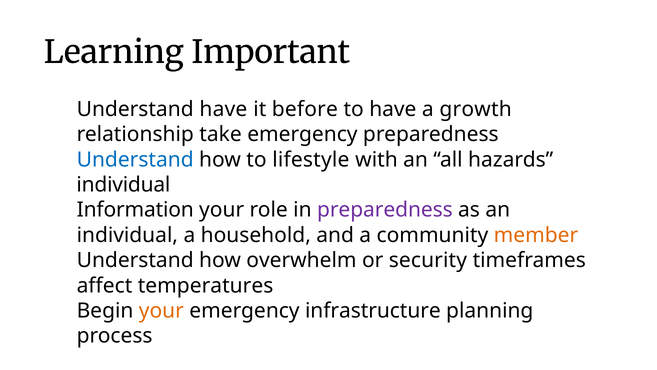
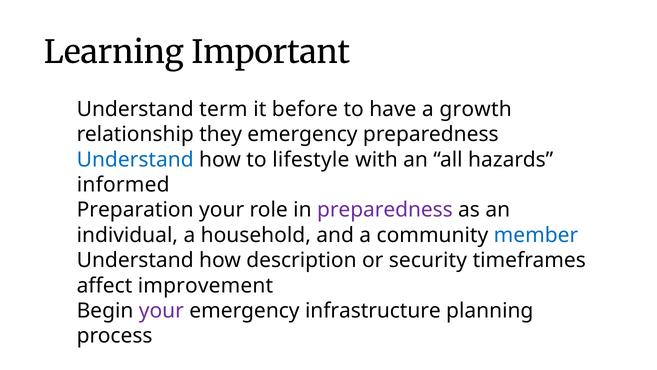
Understand have: have -> term
take: take -> they
individual at (123, 185): individual -> informed
Information: Information -> Preparation
member colour: orange -> blue
overwhelm: overwhelm -> description
temperatures: temperatures -> improvement
your at (161, 310) colour: orange -> purple
